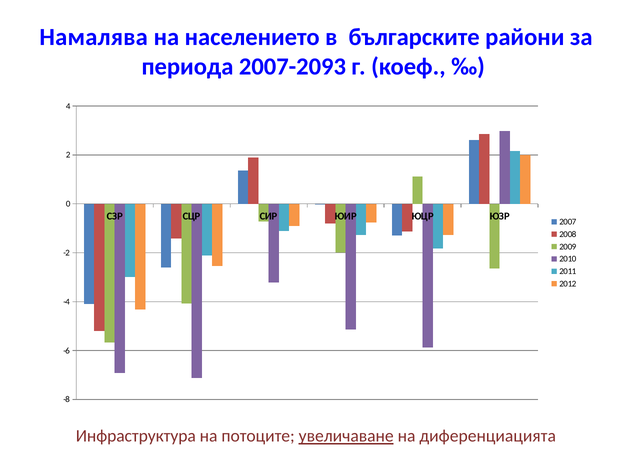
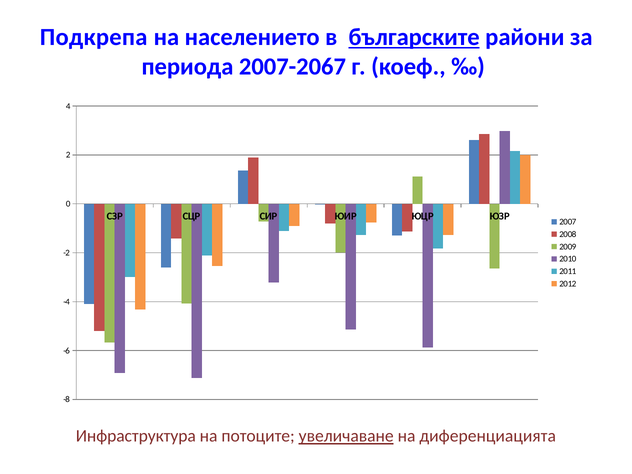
Намалява: Намалява -> Подкрепа
българските underline: none -> present
2007-2093: 2007-2093 -> 2007-2067
